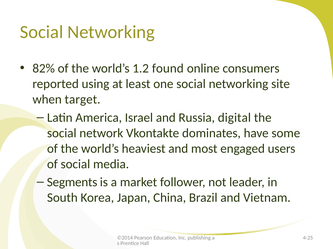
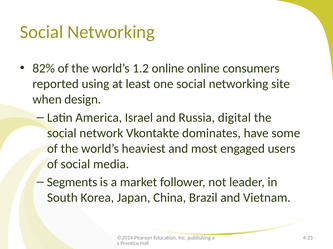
1.2 found: found -> online
target: target -> design
